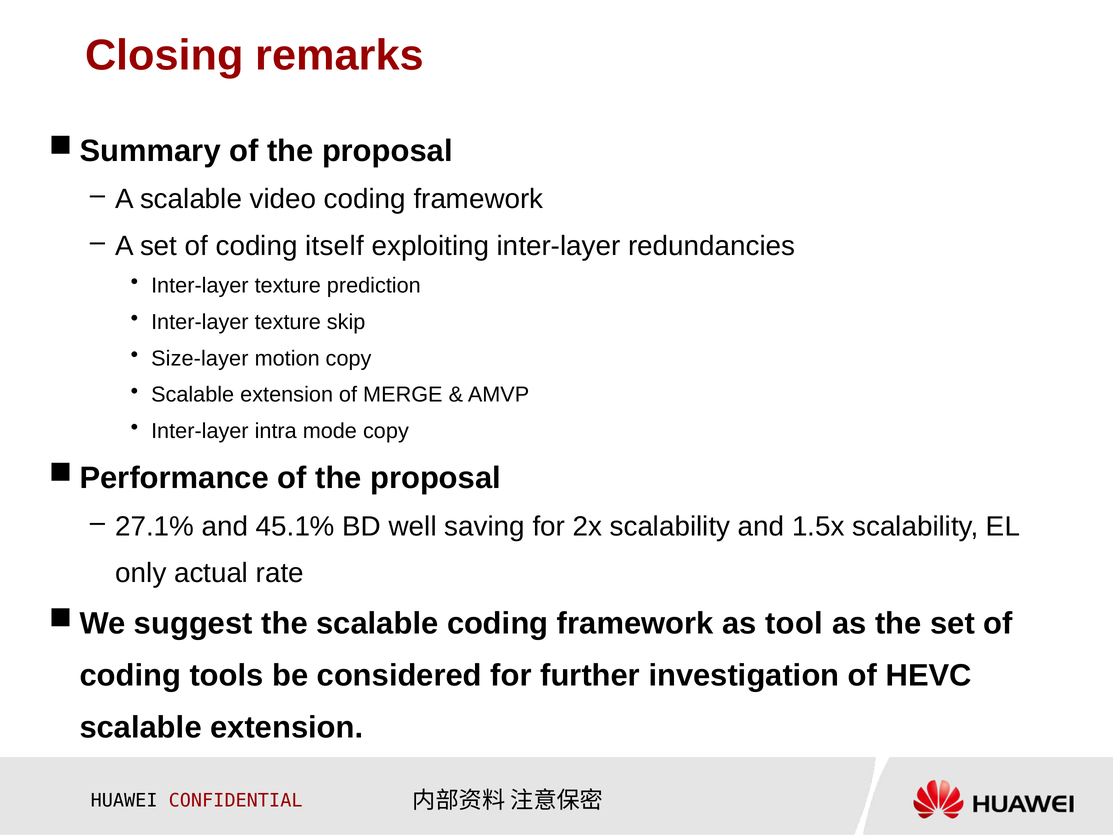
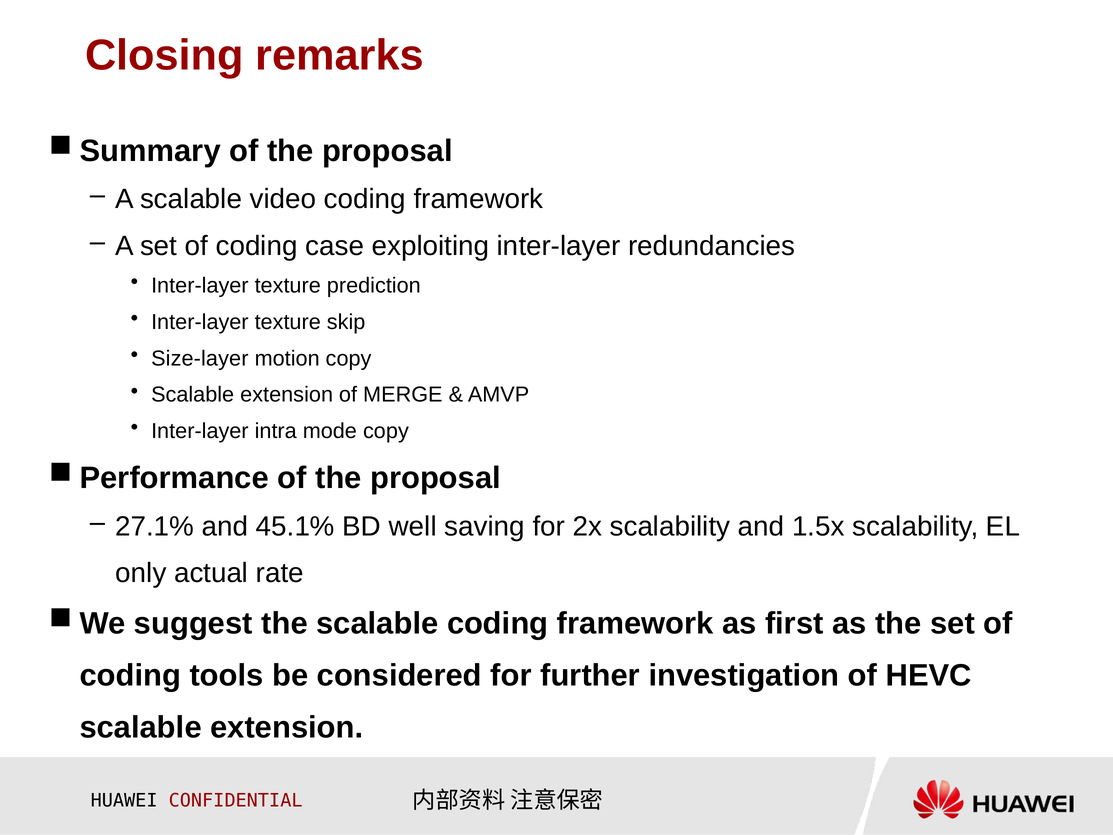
itself: itself -> case
tool: tool -> first
